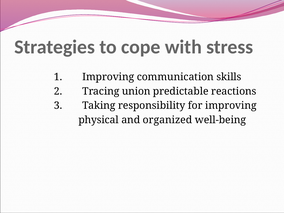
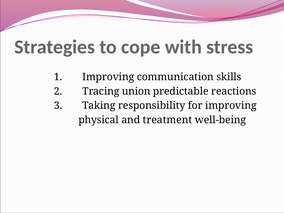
organized: organized -> treatment
